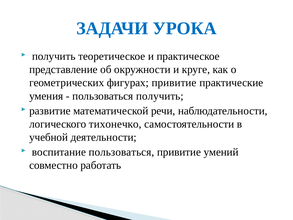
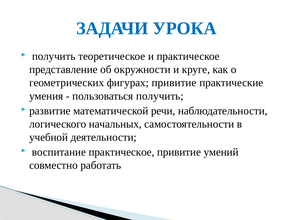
тихонечко: тихонечко -> начальных
воспитание пользоваться: пользоваться -> практическое
